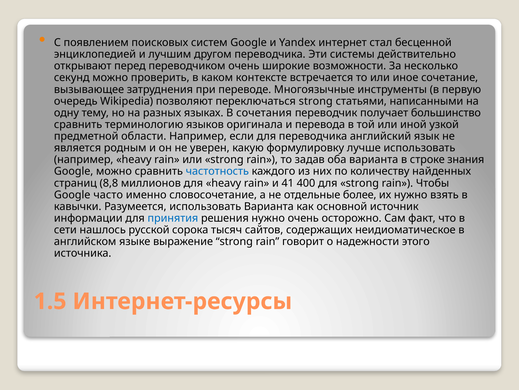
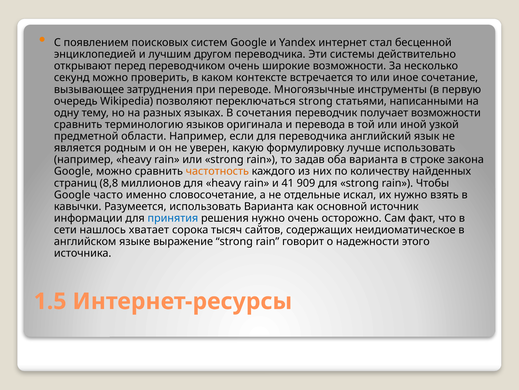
получает большинство: большинство -> возможности
знания: знания -> закона
частотность colour: blue -> orange
400: 400 -> 909
более: более -> искал
русской: русской -> хватает
